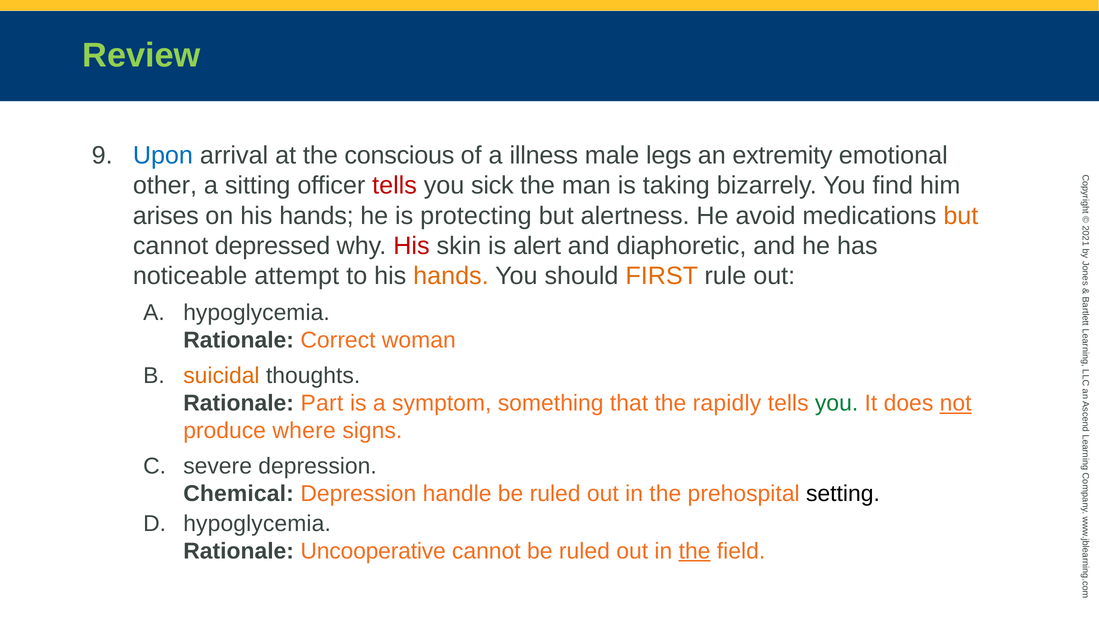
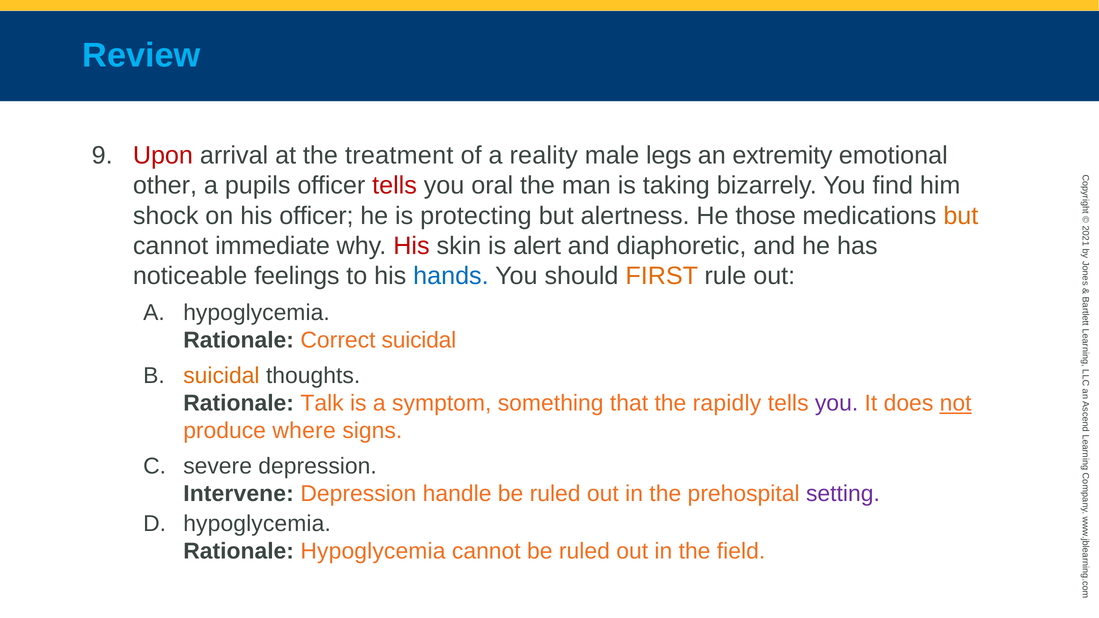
Review colour: light green -> light blue
Upon colour: blue -> red
conscious: conscious -> treatment
illness: illness -> reality
sitting: sitting -> pupils
sick: sick -> oral
arises: arises -> shock
on his hands: hands -> officer
avoid: avoid -> those
depressed: depressed -> immediate
attempt: attempt -> feelings
hands at (451, 276) colour: orange -> blue
Correct woman: woman -> suicidal
Part: Part -> Talk
you at (837, 403) colour: green -> purple
Chemical: Chemical -> Intervene
setting colour: black -> purple
Rationale Uncooperative: Uncooperative -> Hypoglycemia
the at (695, 551) underline: present -> none
